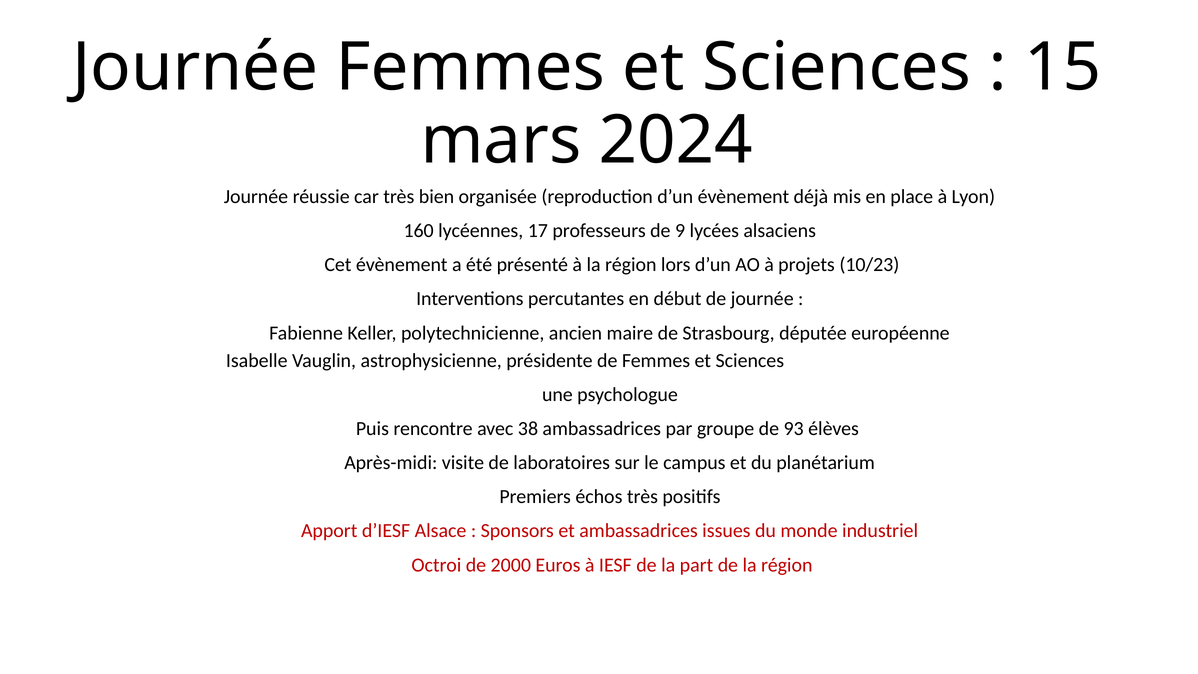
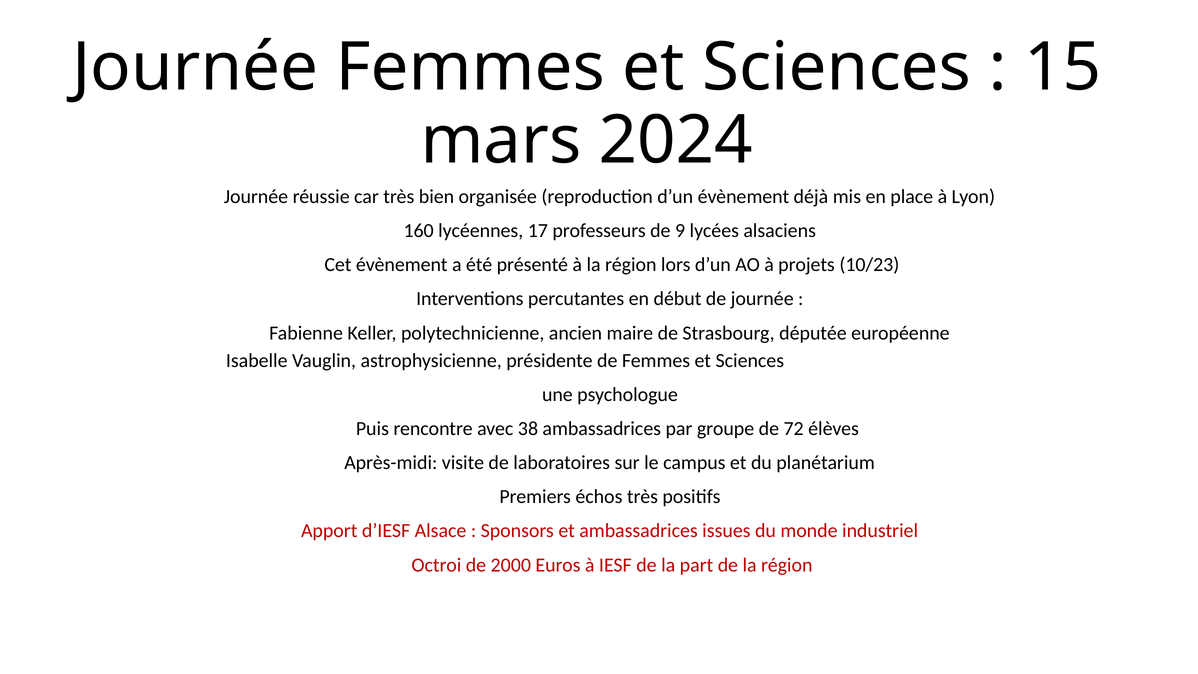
93: 93 -> 72
